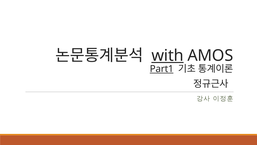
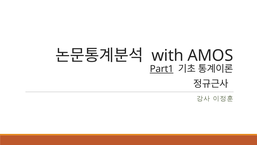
with underline: present -> none
